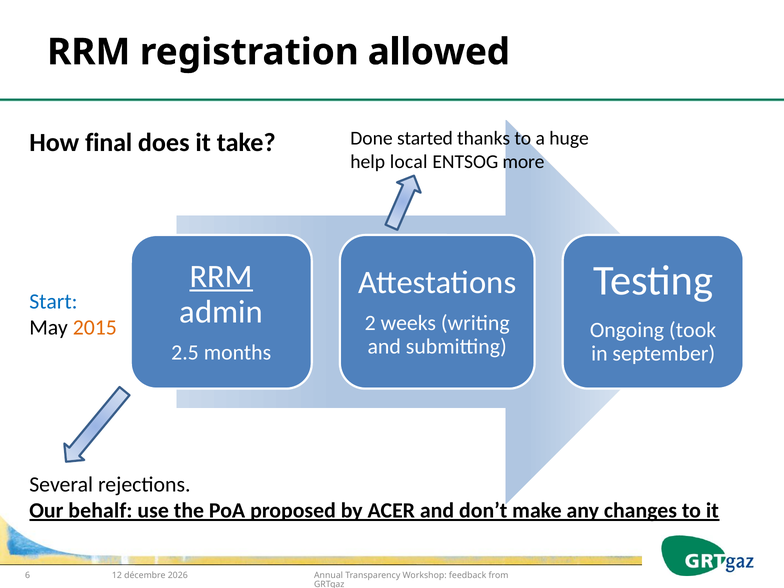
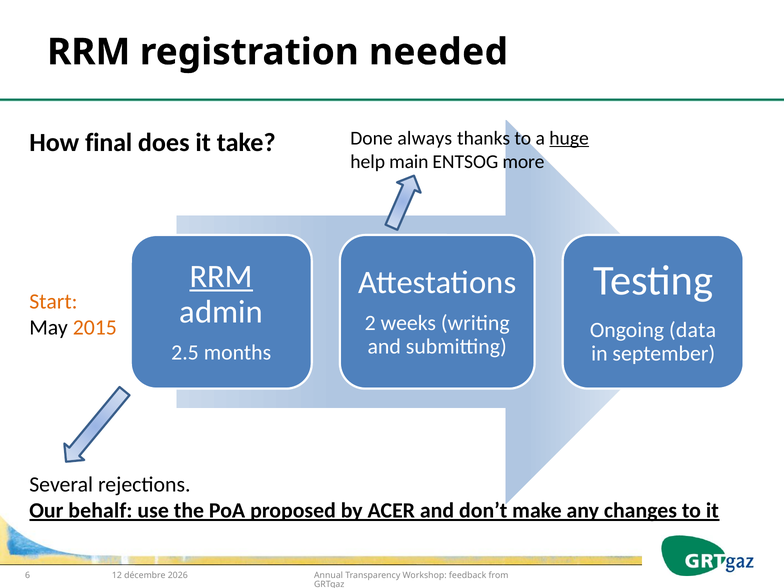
allowed: allowed -> needed
started: started -> always
huge underline: none -> present
local: local -> main
Start colour: blue -> orange
took: took -> data
